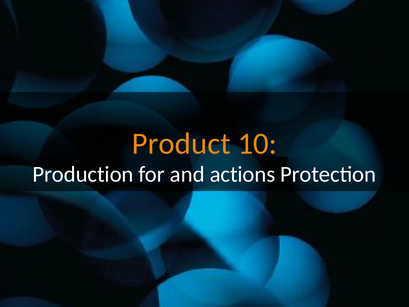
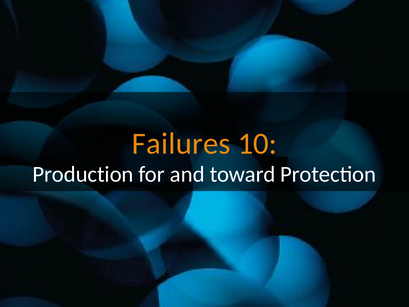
Product: Product -> Failures
actions: actions -> toward
